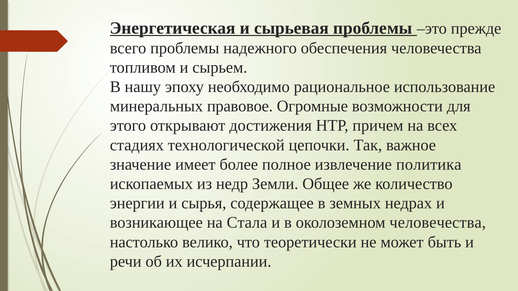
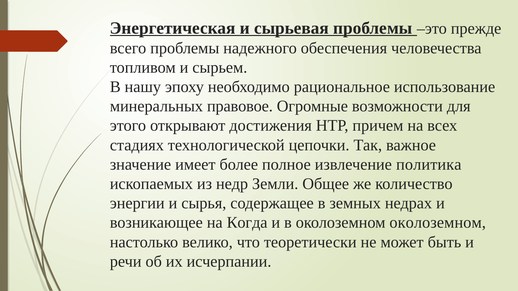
Стала: Стала -> Когда
околоземном человечества: человечества -> околоземном
